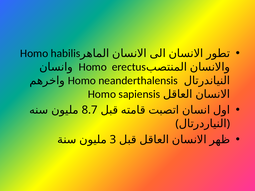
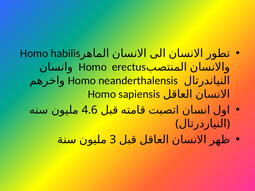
8.7: 8.7 -> 4.6
